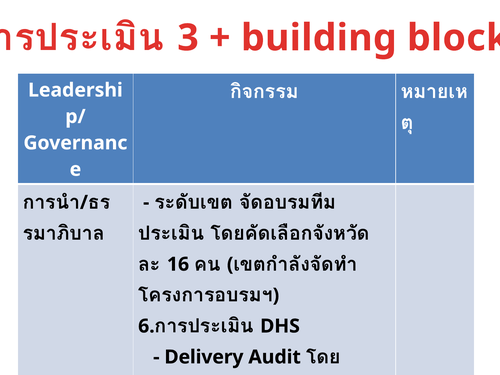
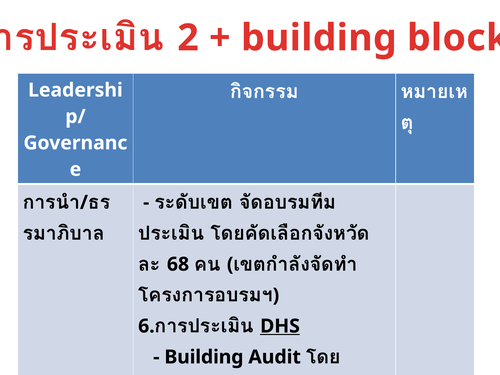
3 at (188, 38): 3 -> 2
16: 16 -> 68
DHS underline: none -> present
Delivery at (204, 357): Delivery -> Building
